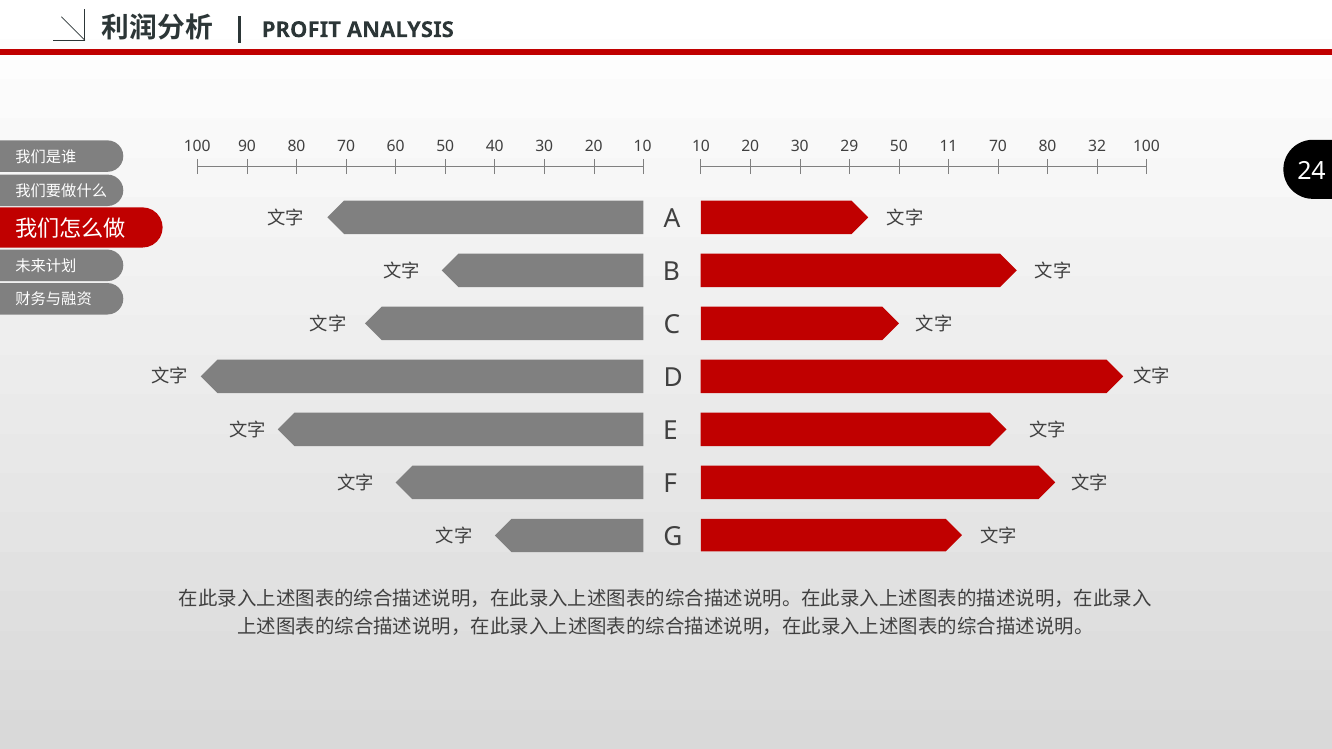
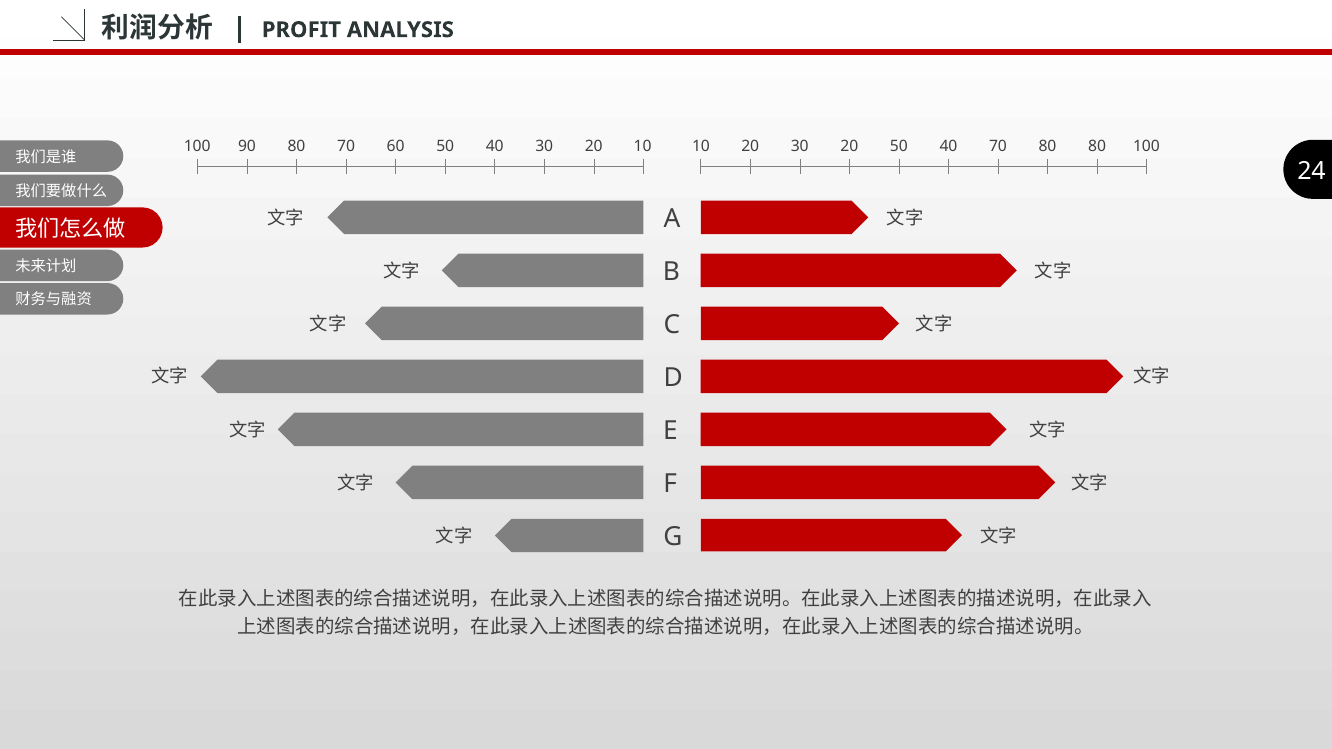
30 29: 29 -> 20
50 11: 11 -> 40
80 32: 32 -> 80
